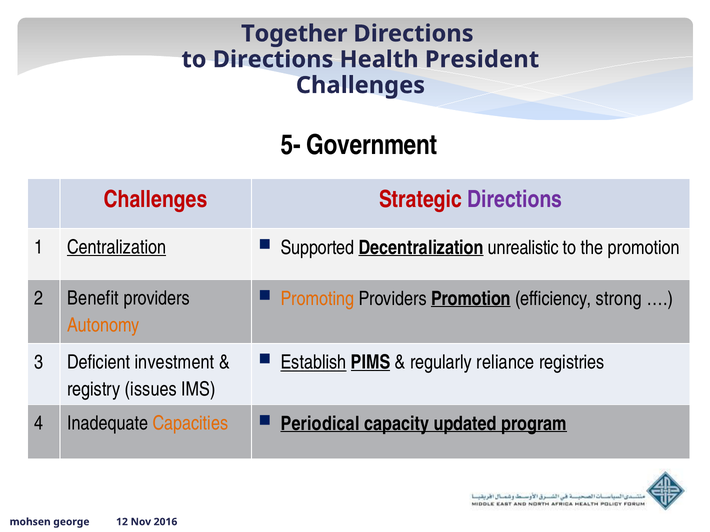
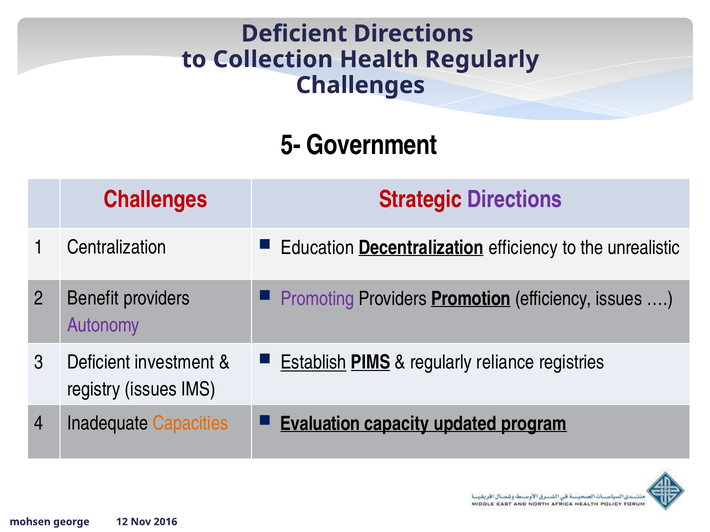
Together at (294, 34): Together -> Deficient
to Directions: Directions -> Collection
Health President: President -> Regularly
Centralization underline: present -> none
Supported: Supported -> Education
Decentralization unrealistic: unrealistic -> efficiency
the promotion: promotion -> unrealistic
Promoting colour: orange -> purple
efficiency strong: strong -> issues
Autonomy colour: orange -> purple
Periodical: Periodical -> Evaluation
